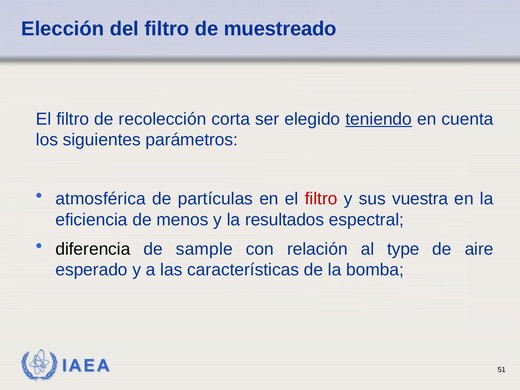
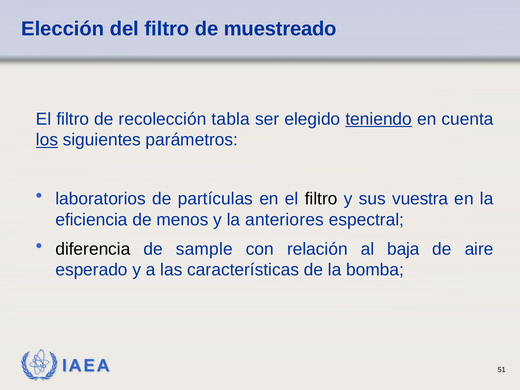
corta: corta -> tabla
los underline: none -> present
atmosférica: atmosférica -> laboratorios
filtro at (321, 199) colour: red -> black
resultados: resultados -> anteriores
type: type -> baja
